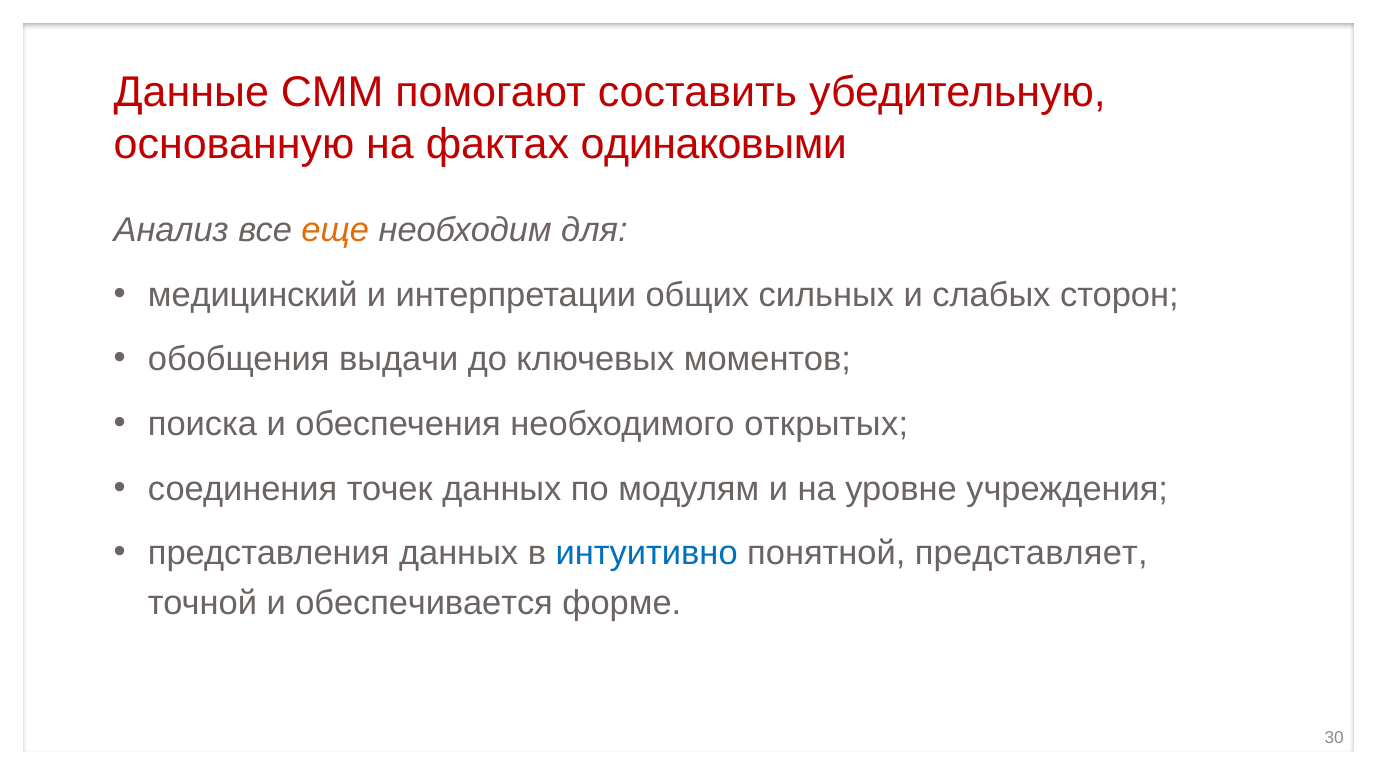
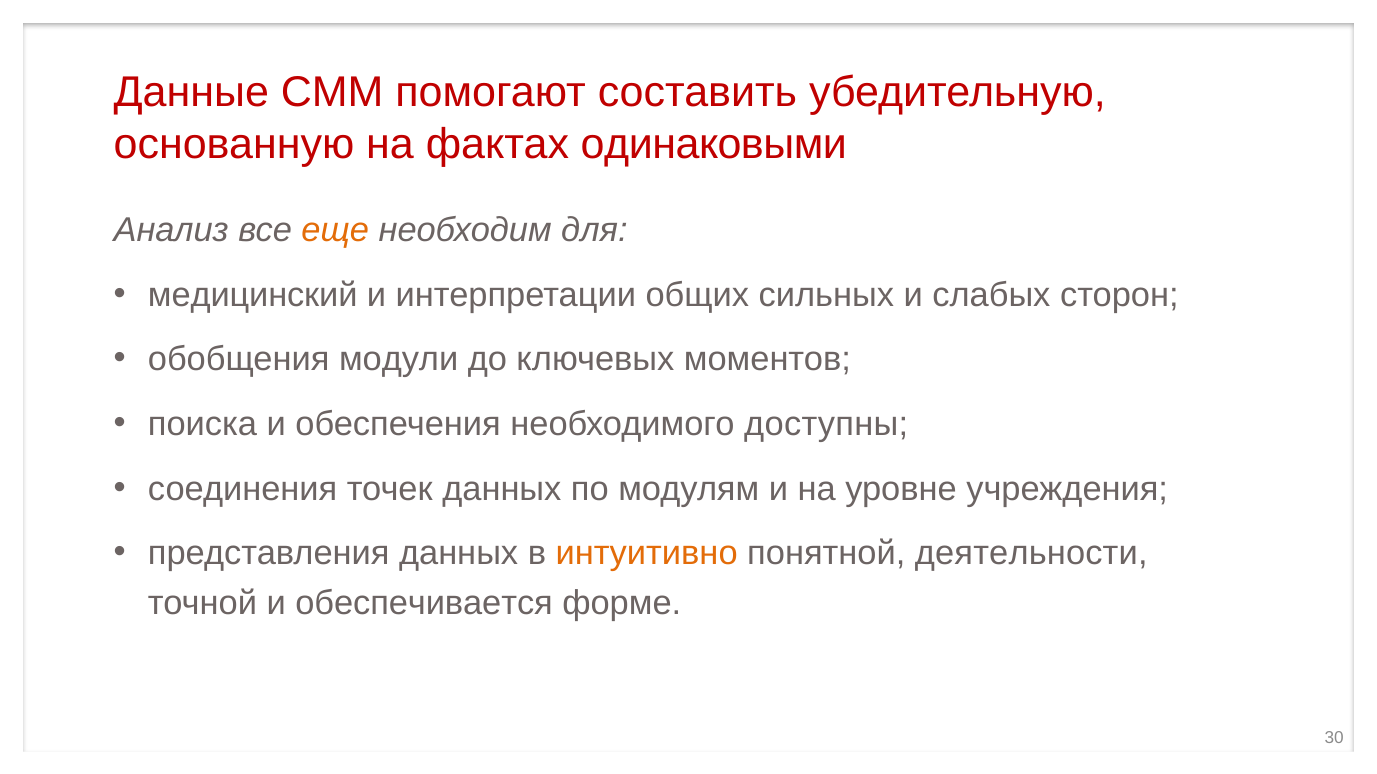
выдачи: выдачи -> модули
открытых: открытых -> доступны
интуитивно colour: blue -> orange
представляет: представляет -> деятельности
